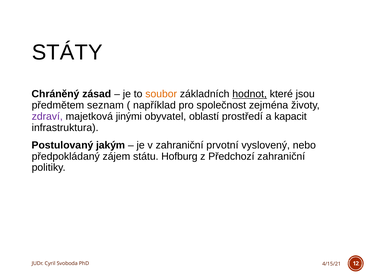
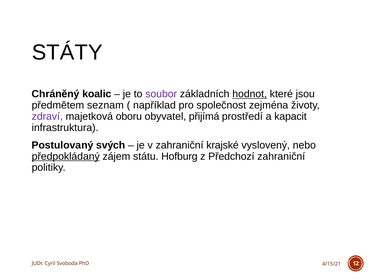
zásad: zásad -> koalic
soubor colour: orange -> purple
jinými: jinými -> oboru
oblastí: oblastí -> přijímá
jakým: jakým -> svých
prvotní: prvotní -> krajské
předpokládaný underline: none -> present
